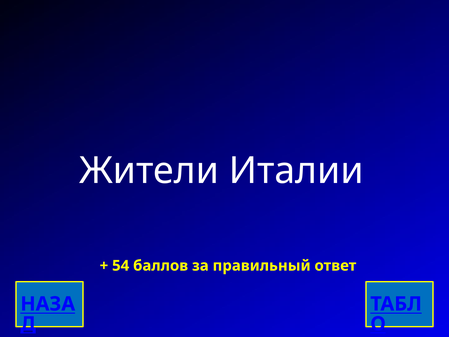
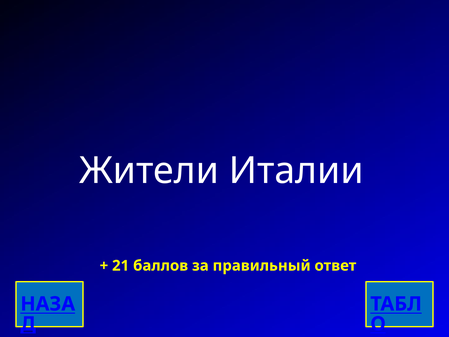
54: 54 -> 21
